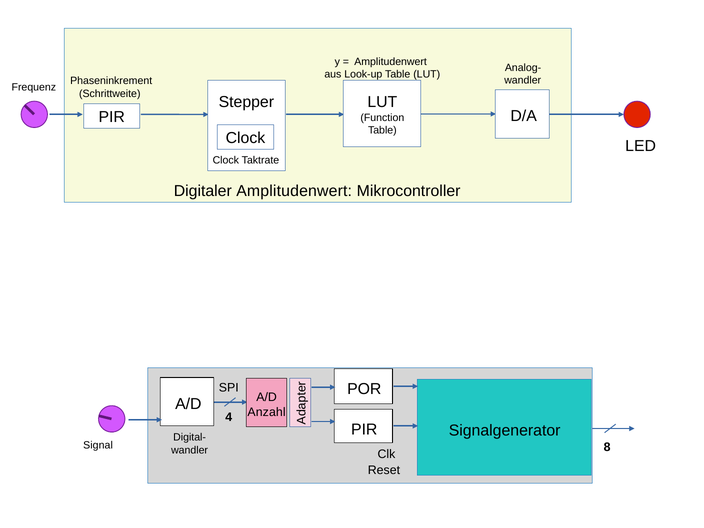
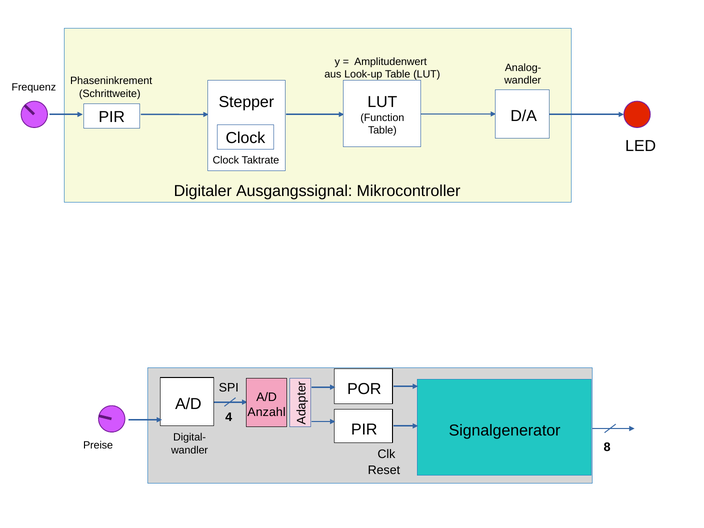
Digitaler Amplitudenwert: Amplitudenwert -> Ausgangssignal
Signal: Signal -> Preise
